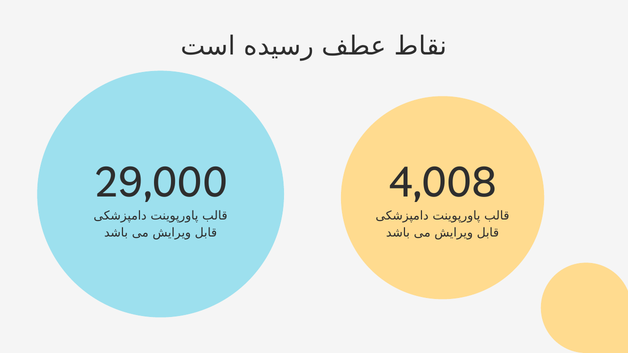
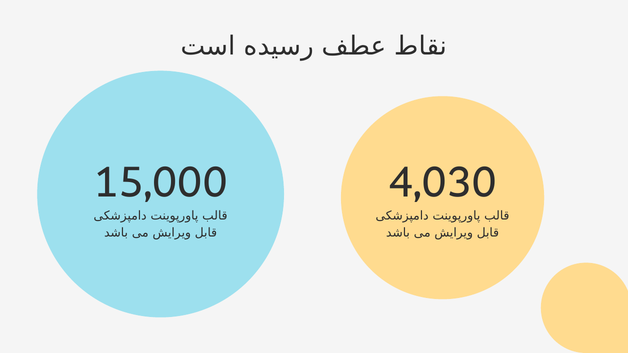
4,008: 4,008 -> 4,030
29,000: 29,000 -> 15,000
